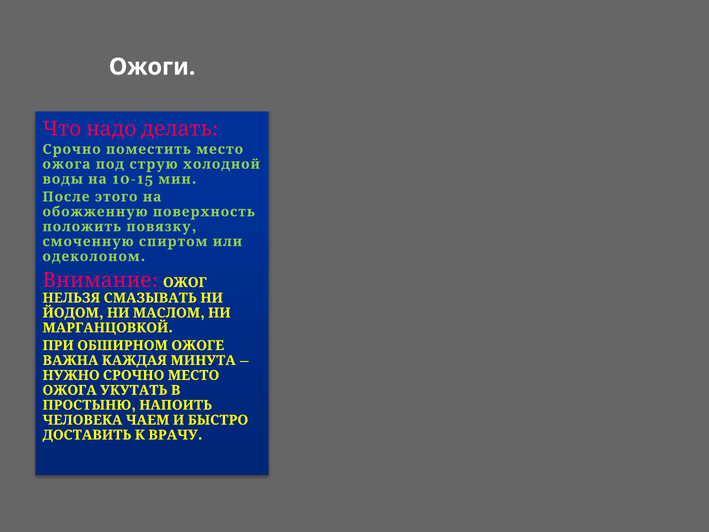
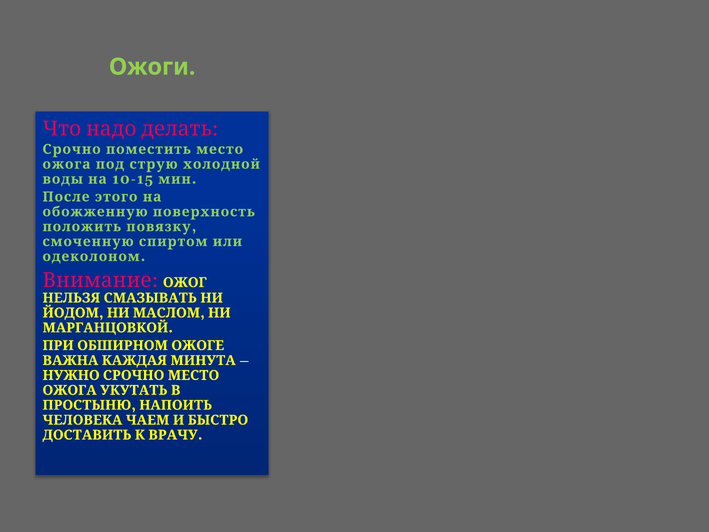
Ожоги colour: white -> light green
